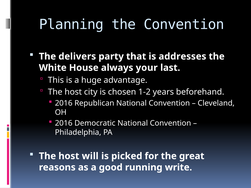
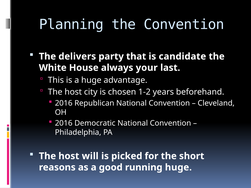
addresses: addresses -> candidate
great: great -> short
running write: write -> huge
